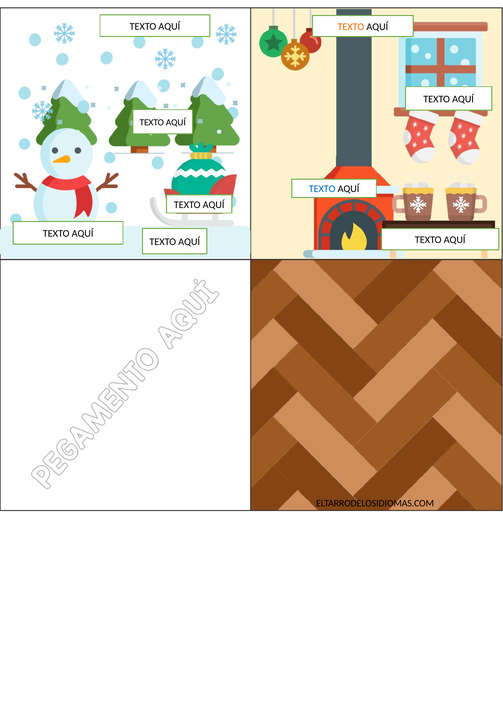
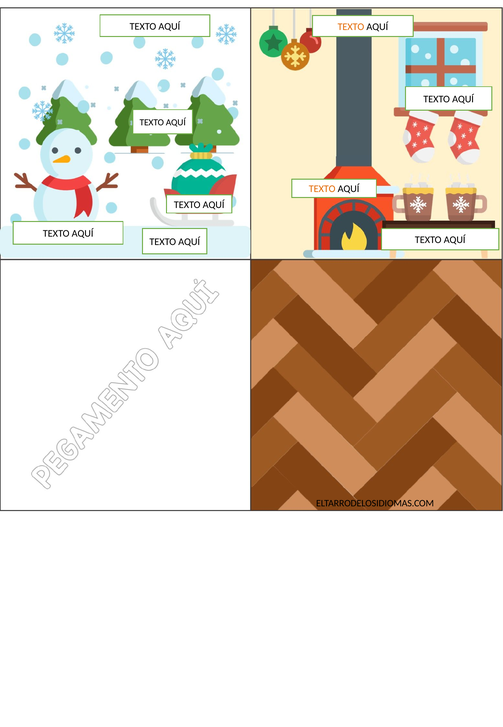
TEXTO at (322, 189) colour: blue -> orange
